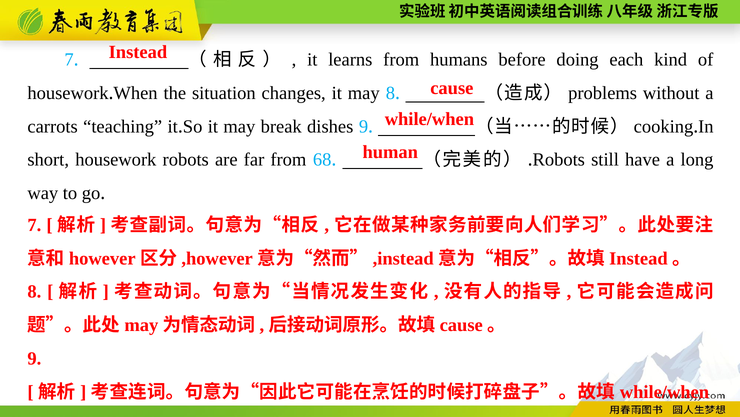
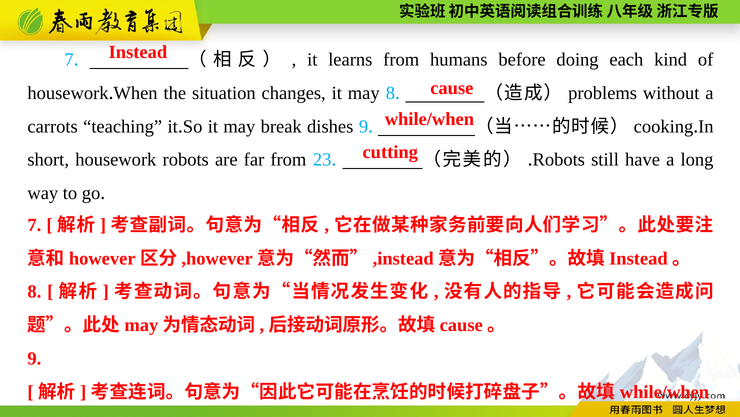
human: human -> cutting
68: 68 -> 23
